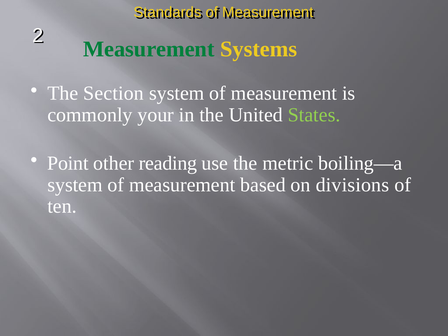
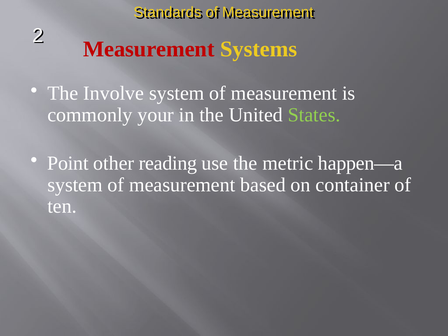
Measurement at (149, 49) colour: green -> red
Section: Section -> Involve
boiling—a: boiling—a -> happen—a
divisions: divisions -> container
